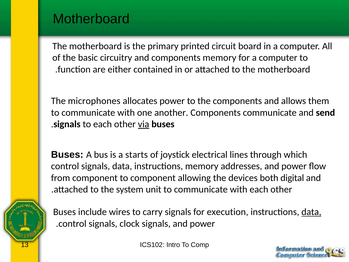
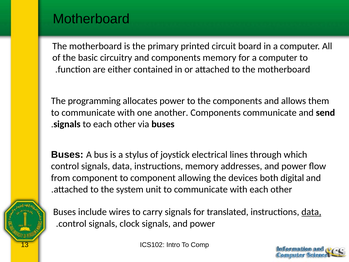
microphones: microphones -> programming
via underline: present -> none
starts: starts -> stylus
execution: execution -> translated
